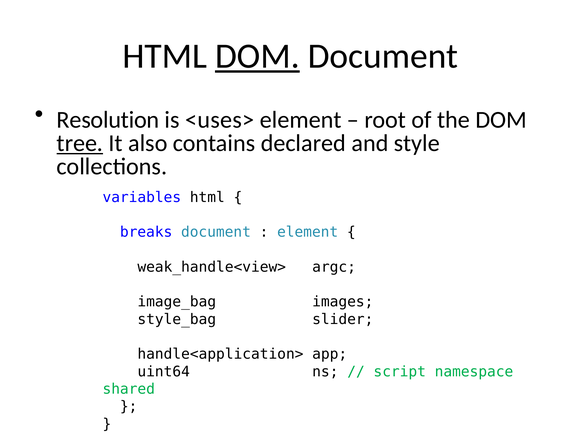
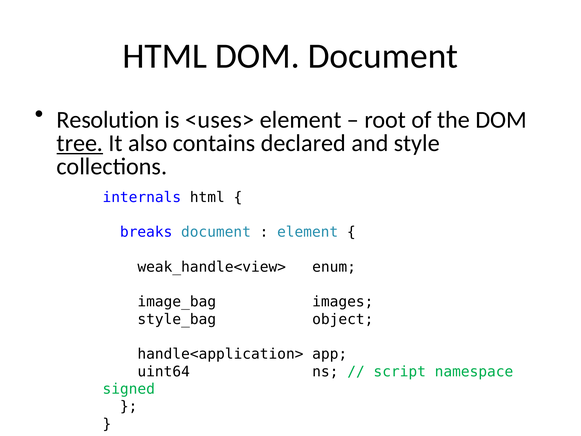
DOM at (257, 56) underline: present -> none
variables: variables -> internals
argc: argc -> enum
slider: slider -> object
shared: shared -> signed
